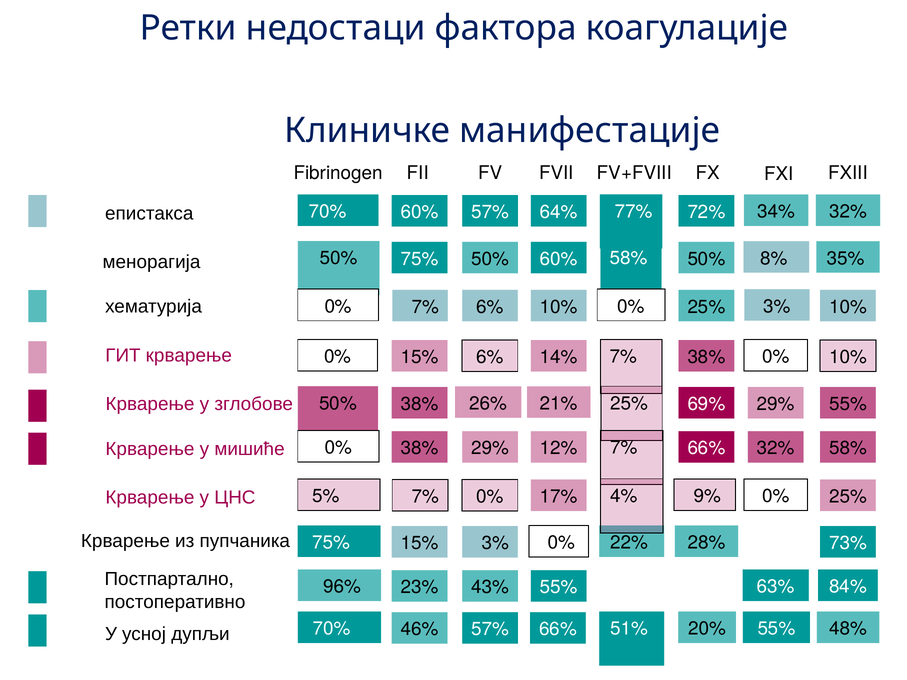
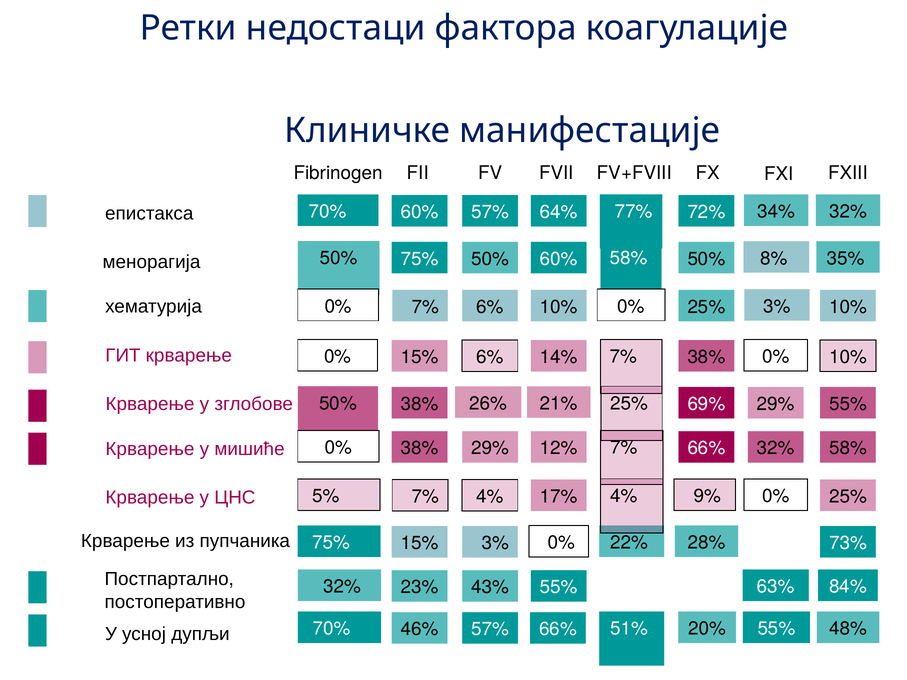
0% at (490, 497): 0% -> 4%
96% at (342, 587): 96% -> 32%
